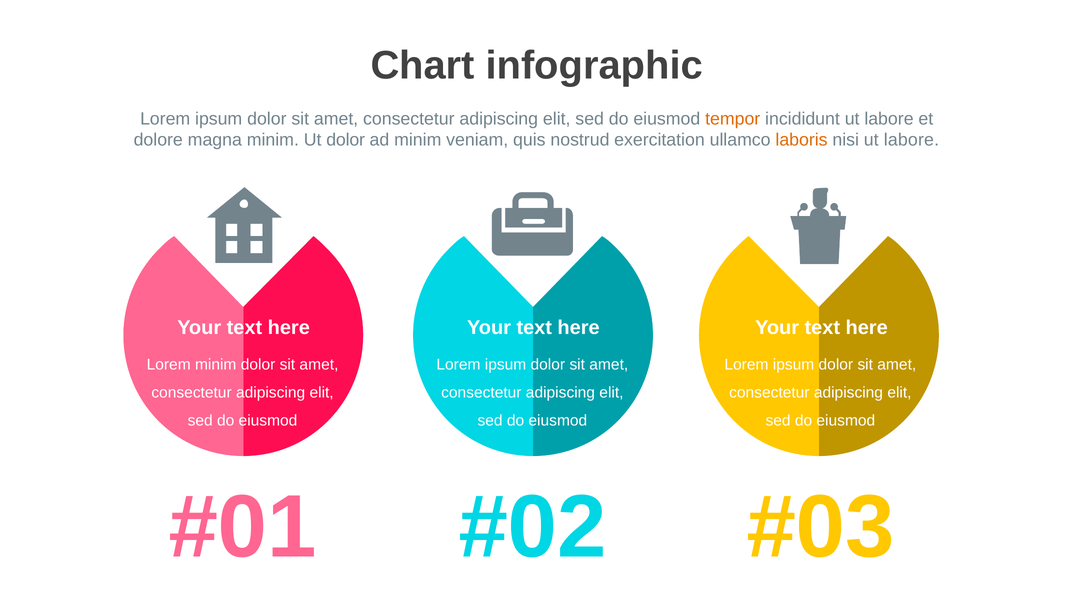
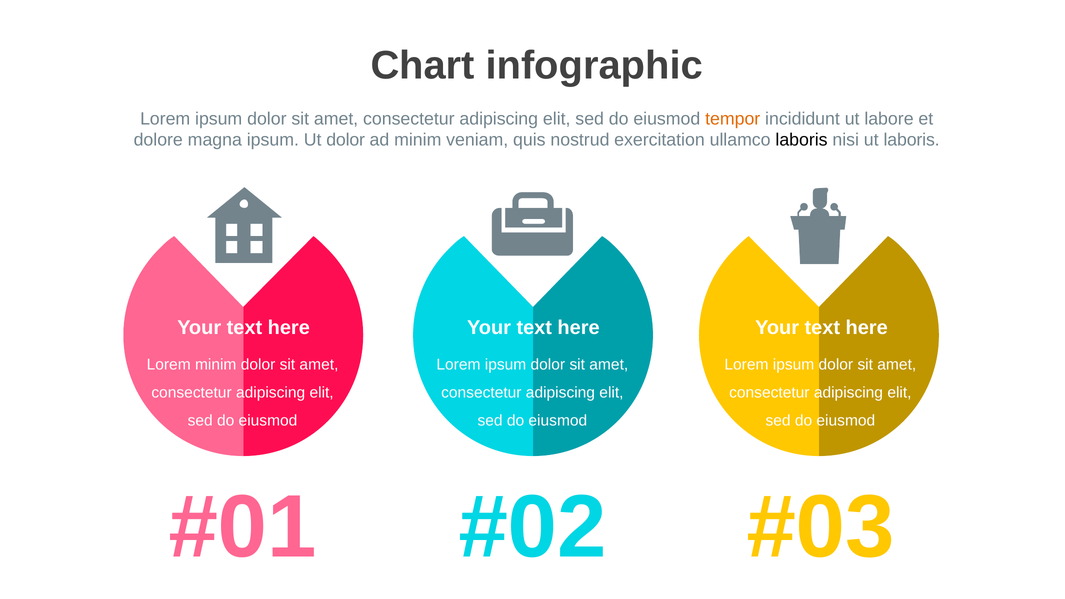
magna minim: minim -> ipsum
laboris at (802, 140) colour: orange -> black
nisi ut labore: labore -> laboris
